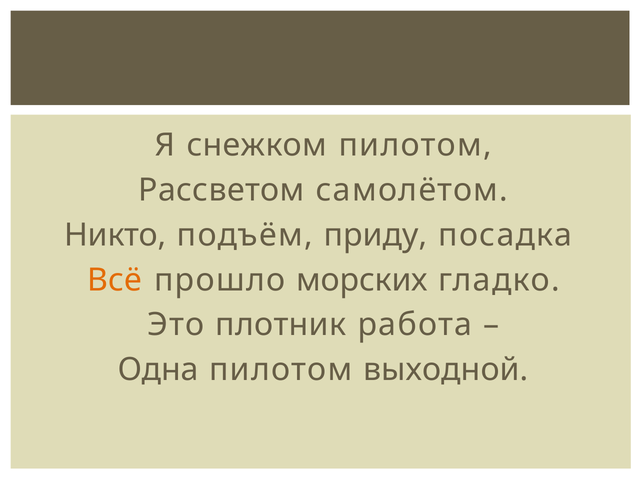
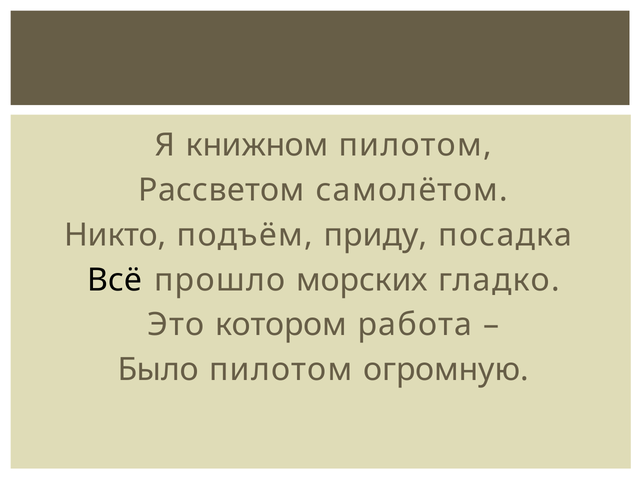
снежком: снежком -> книжном
Всё colour: orange -> black
плотник: плотник -> котором
Одна: Одна -> Было
выходной: выходной -> огромную
